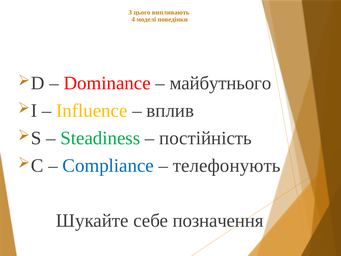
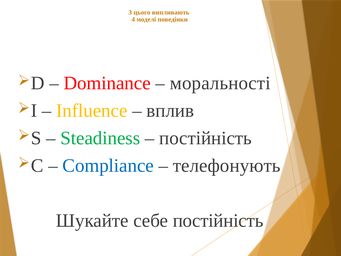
майбутнього: майбутнього -> моральності
себе позначення: позначення -> постійність
